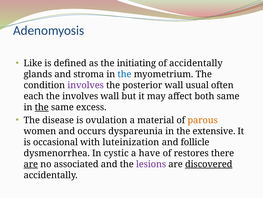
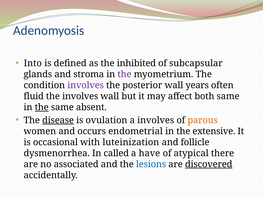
Like: Like -> Into
initiating: initiating -> inhibited
of accidentally: accidentally -> subcapsular
the at (124, 74) colour: blue -> purple
usual: usual -> years
each: each -> fluid
excess: excess -> absent
disease underline: none -> present
a material: material -> involves
dyspareunia: dyspareunia -> endometrial
cystic: cystic -> called
restores: restores -> atypical
are at (31, 164) underline: present -> none
lesions colour: purple -> blue
